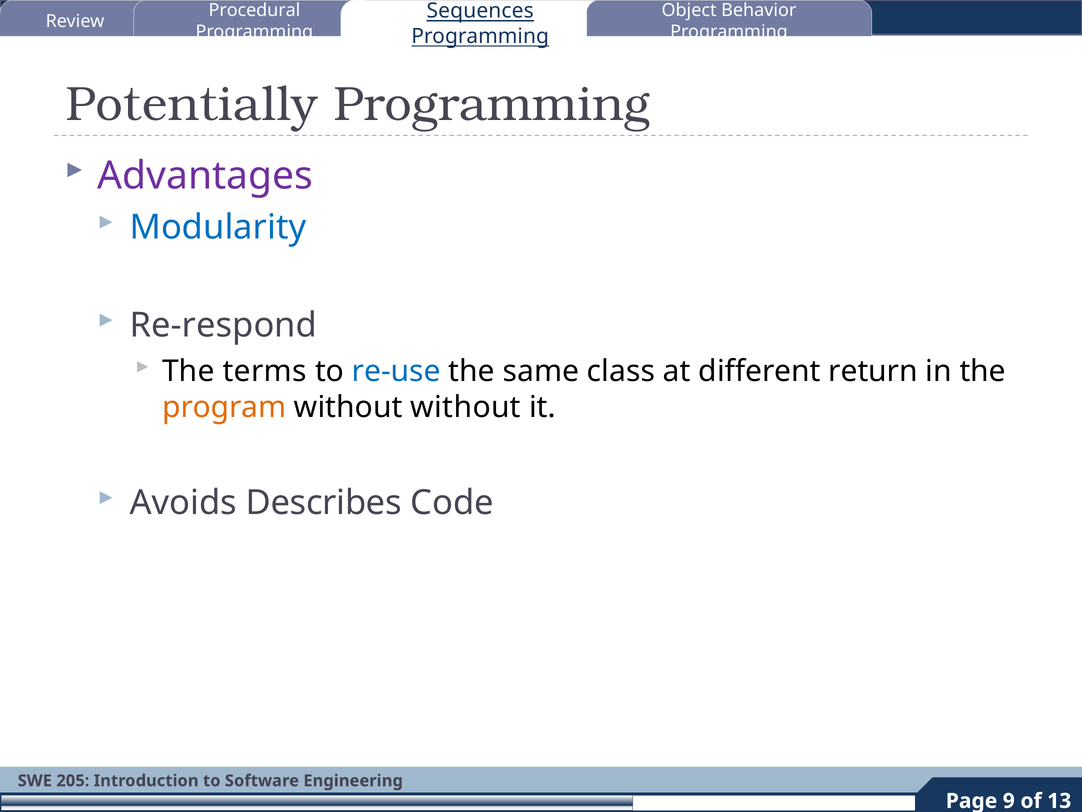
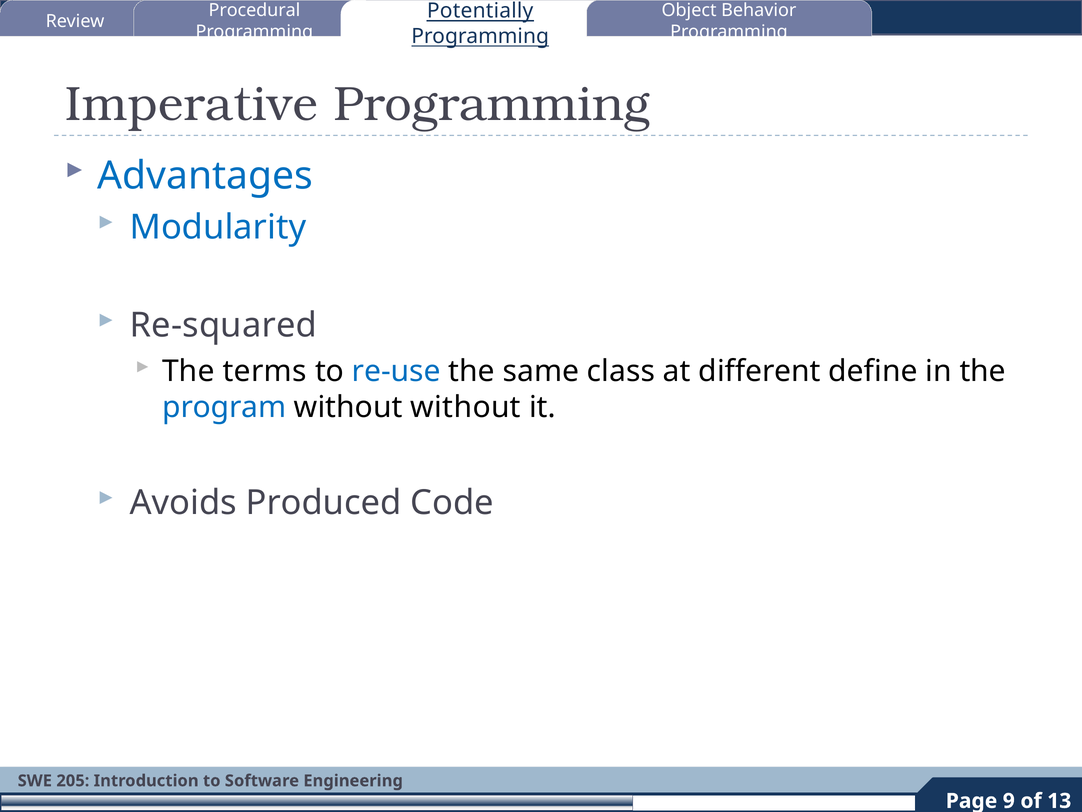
Sequences: Sequences -> Potentially
Potentially: Potentially -> Imperative
Advantages colour: purple -> blue
Re-respond: Re-respond -> Re-squared
return: return -> define
program colour: orange -> blue
Describes: Describes -> Produced
